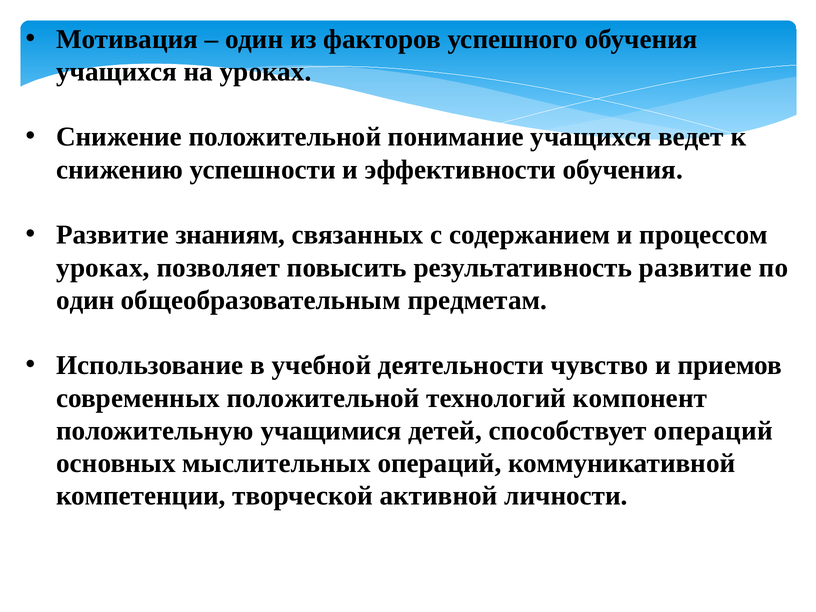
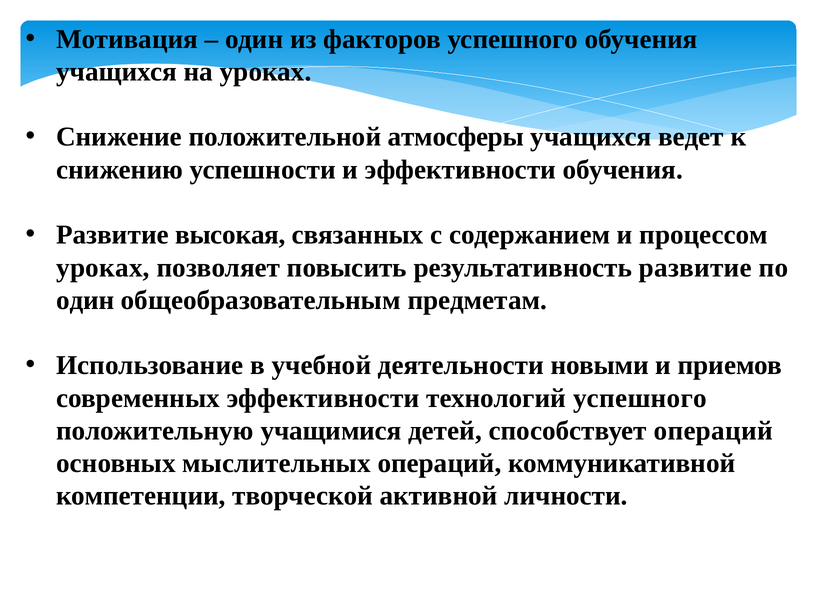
понимание: понимание -> атмосферы
знаниям: знаниям -> высокая
чувство: чувство -> новыми
современных положительной: положительной -> эффективности
технологий компонент: компонент -> успешного
